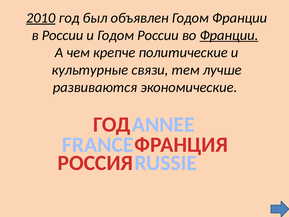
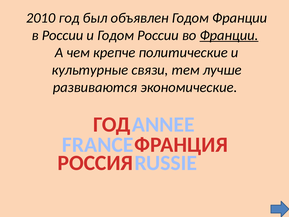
2010 underline: present -> none
